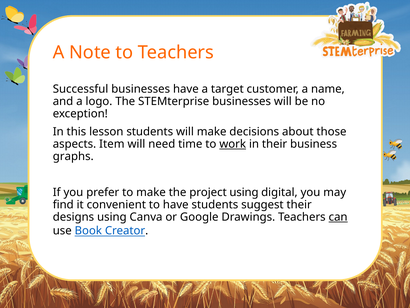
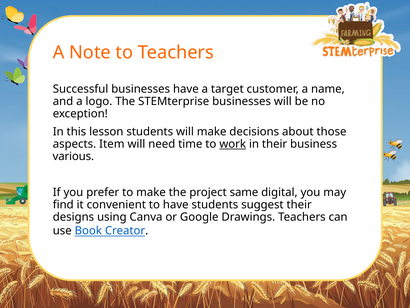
graphs: graphs -> various
project using: using -> same
can underline: present -> none
